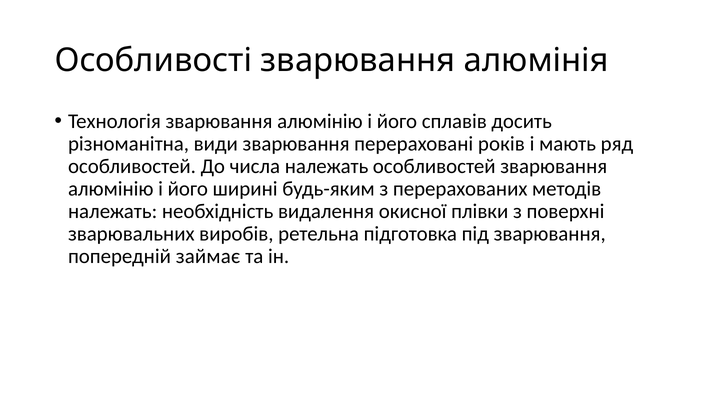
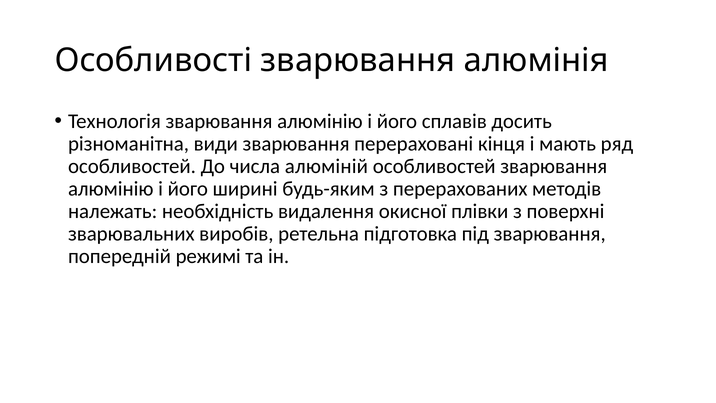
років: років -> кінця
числа належать: належать -> алюміній
займає: займає -> режимі
